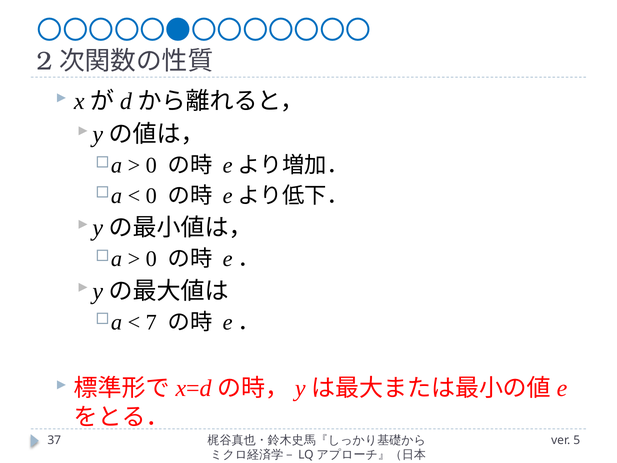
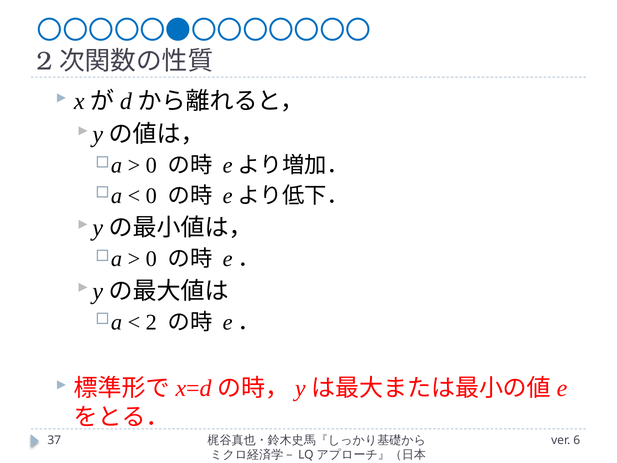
7: 7 -> 2
5: 5 -> 6
